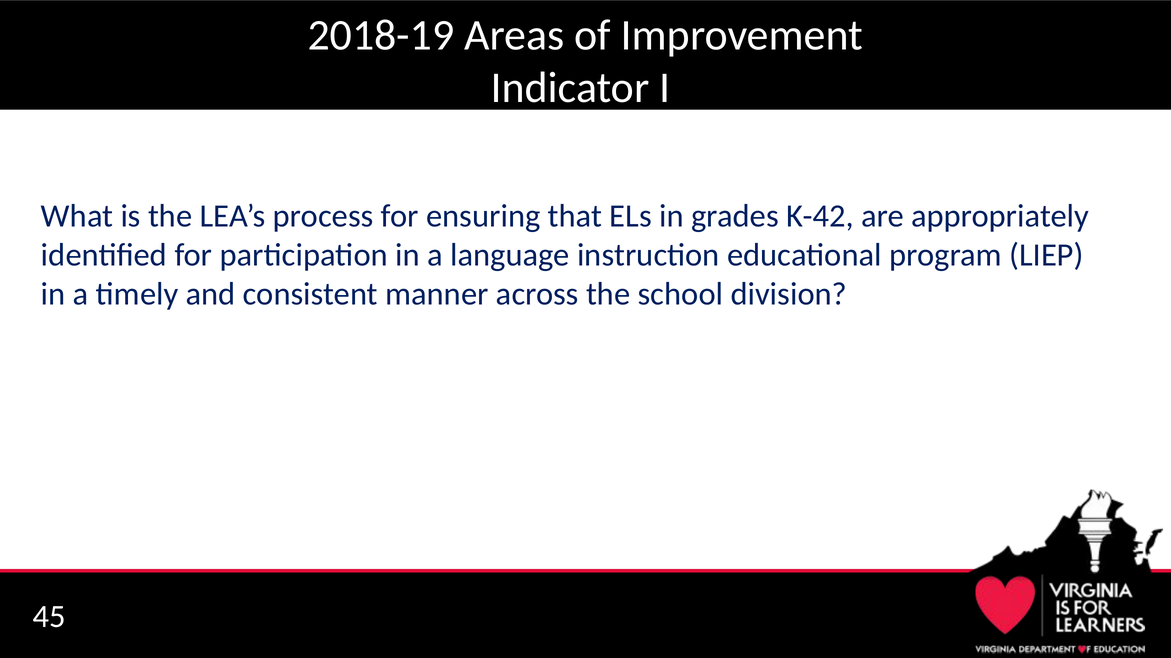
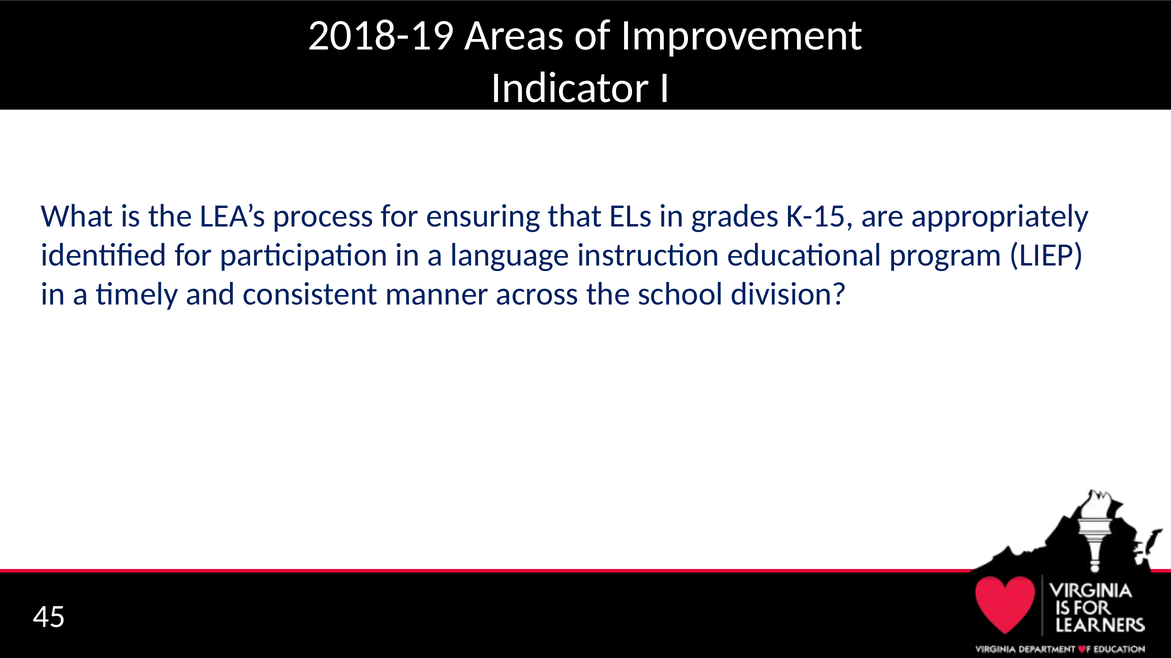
K-42: K-42 -> K-15
